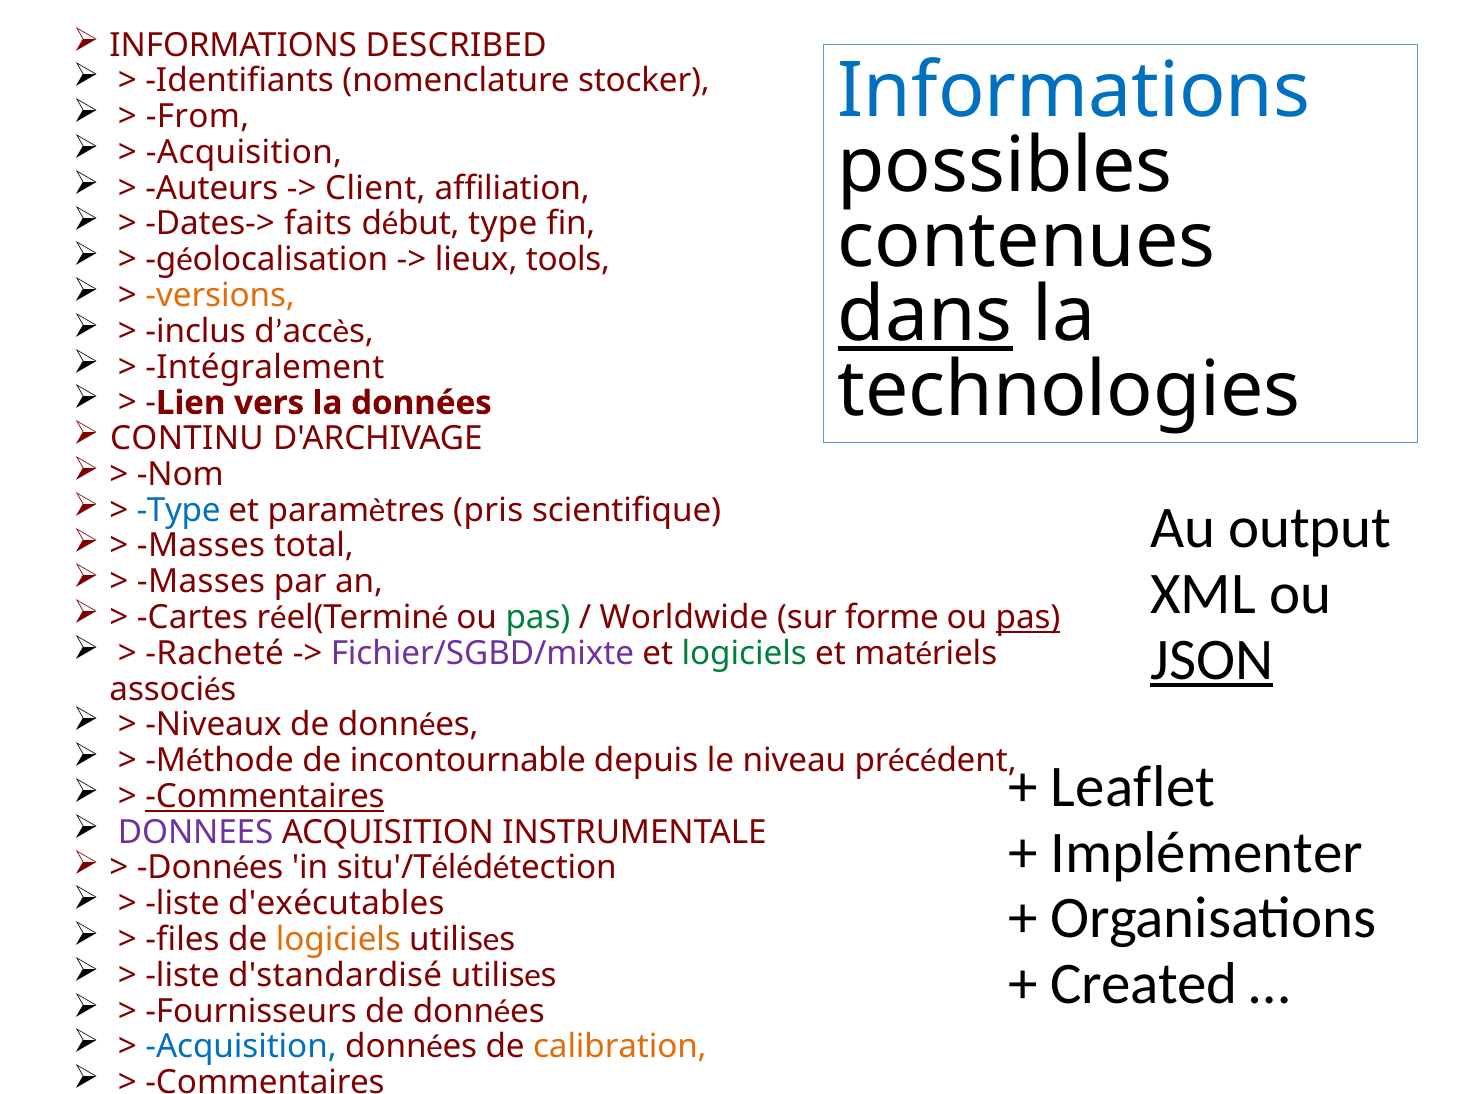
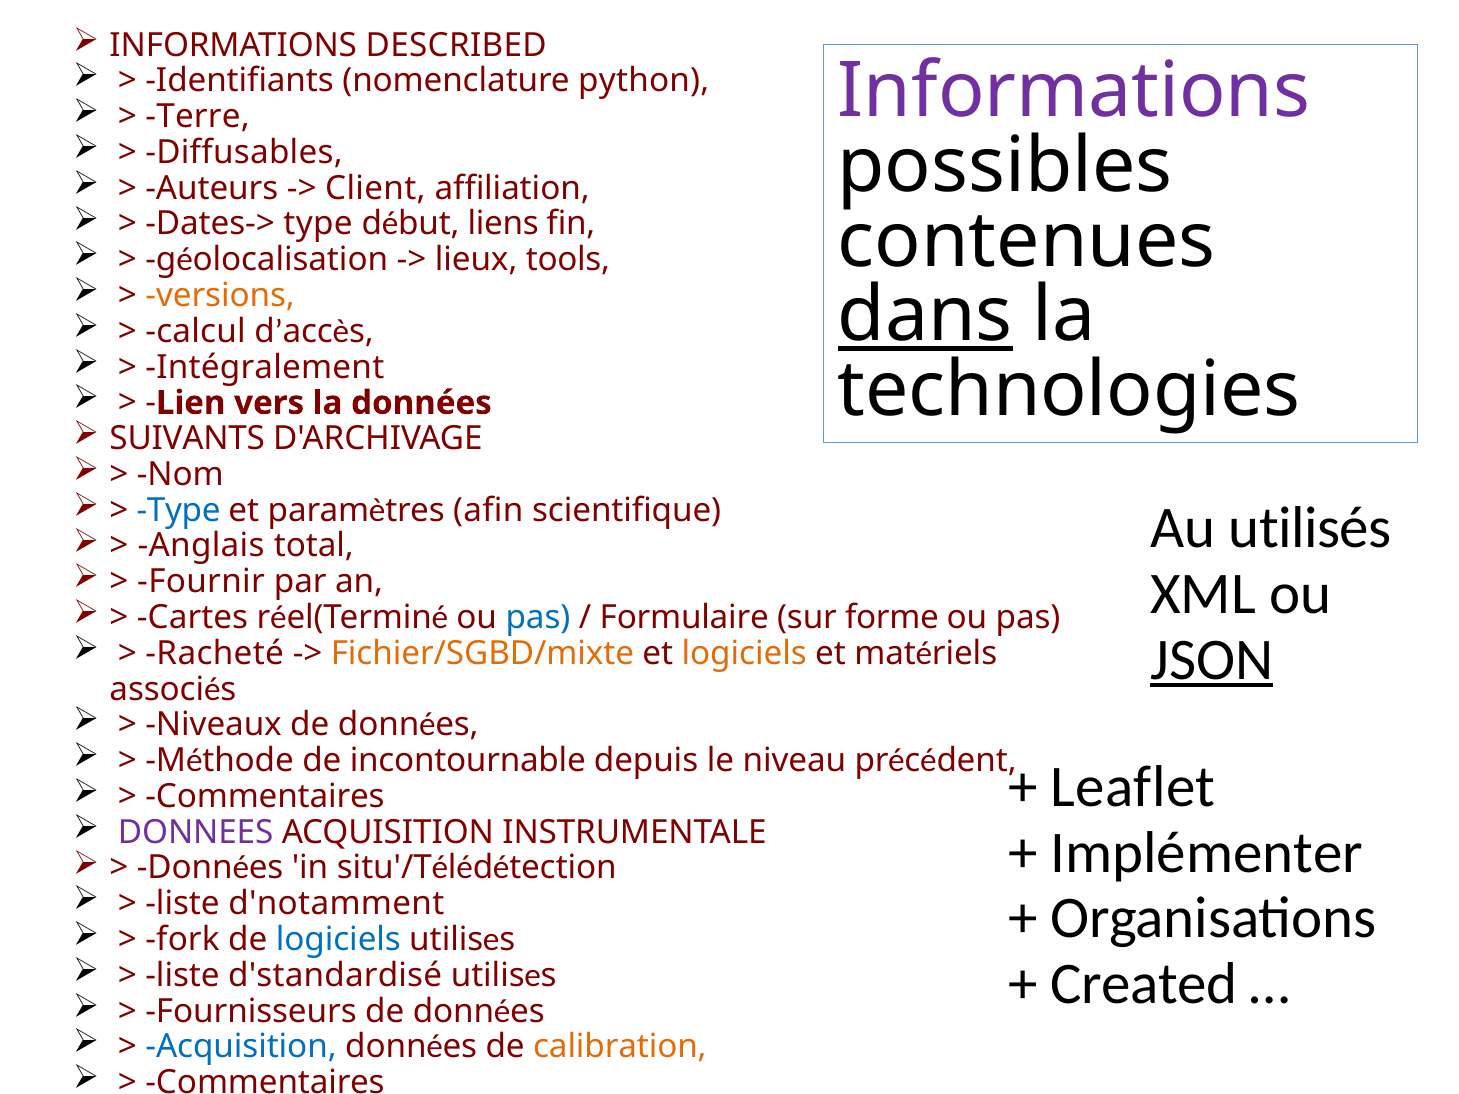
stocker: stocker -> python
Informations at (1074, 91) colour: blue -> purple
From: From -> Terre
Acquisition at (244, 153): Acquisition -> Diffusables
Dates-> faits: faits -> type
type at (503, 224): type -> liens
inclus: inclus -> calcul
CONTINU: CONTINU -> SUIVANTS
pris: pris -> afin
output: output -> utilisés
Masses at (201, 546): Masses -> Anglais
Masses at (201, 582): Masses -> Fournir
pas at (538, 618) colour: green -> blue
Worldwide: Worldwide -> Formulaire
pas at (1028, 618) underline: present -> none
Fichier/SGBD/mixte colour: purple -> orange
logiciels at (744, 654) colour: green -> orange
Commentaires at (265, 797) underline: present -> none
d'exécutables: d'exécutables -> d'notamment
files: files -> fork
logiciels at (338, 940) colour: orange -> blue
